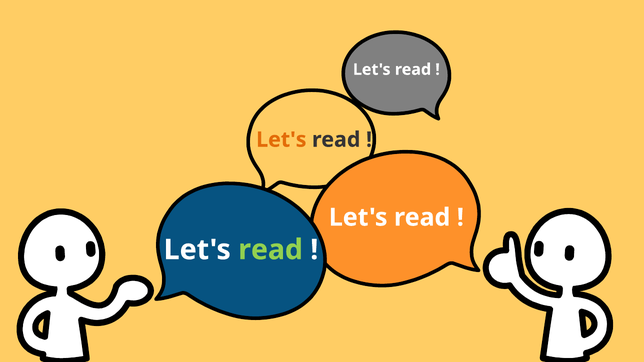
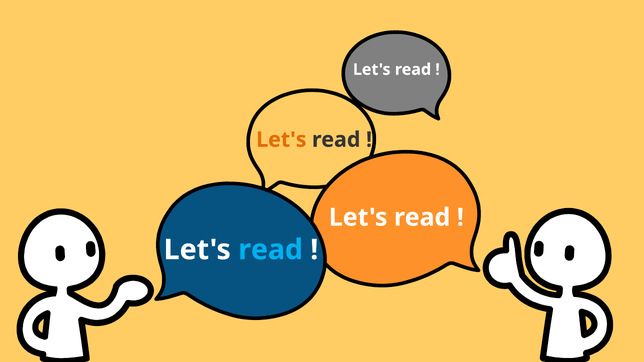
read at (271, 250) colour: light green -> light blue
